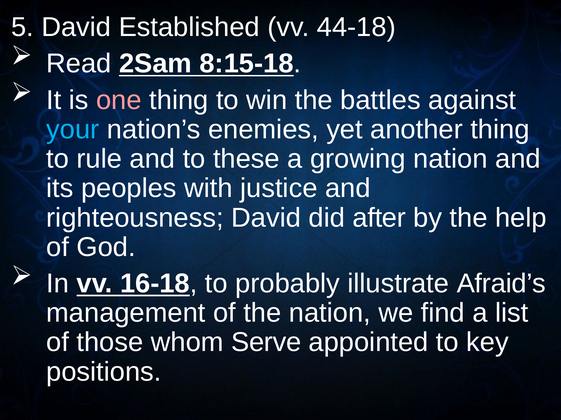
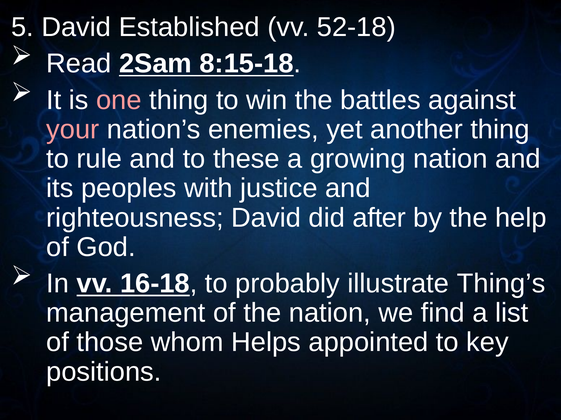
44-18: 44-18 -> 52-18
your colour: light blue -> pink
Afraid’s: Afraid’s -> Thing’s
Serve: Serve -> Helps
